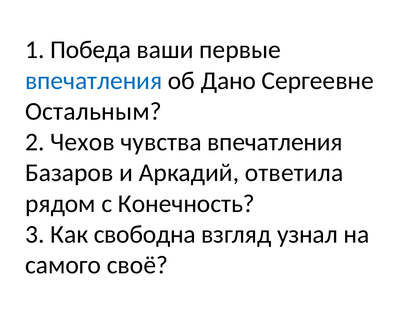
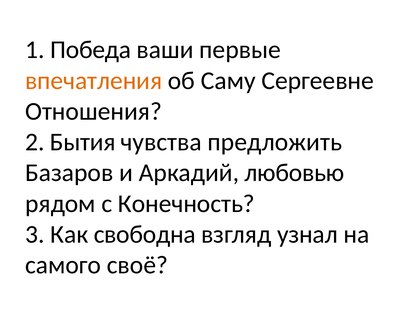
впечатления at (94, 81) colour: blue -> orange
Дано: Дано -> Саму
Остальным: Остальным -> Отношения
Чехов: Чехов -> Бытия
чувства впечатления: впечатления -> предложить
ответила: ответила -> любовью
